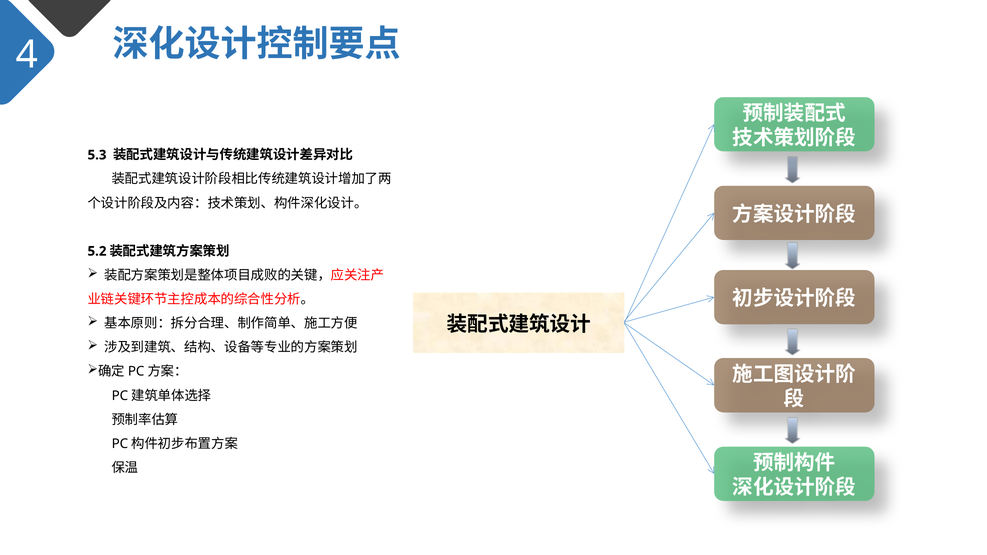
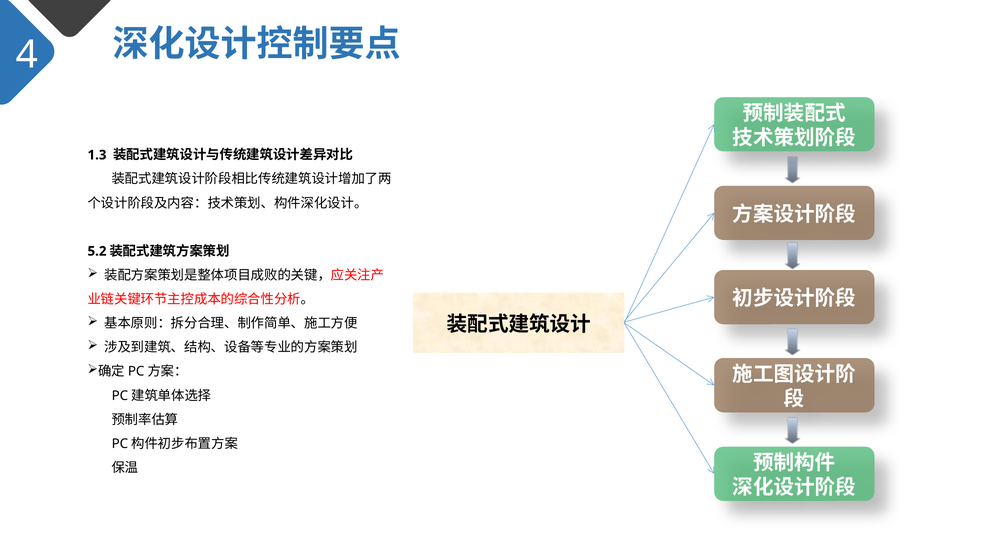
5.3: 5.3 -> 1.3
